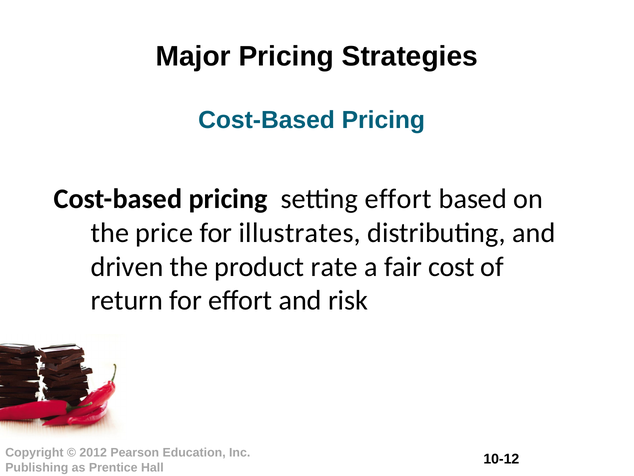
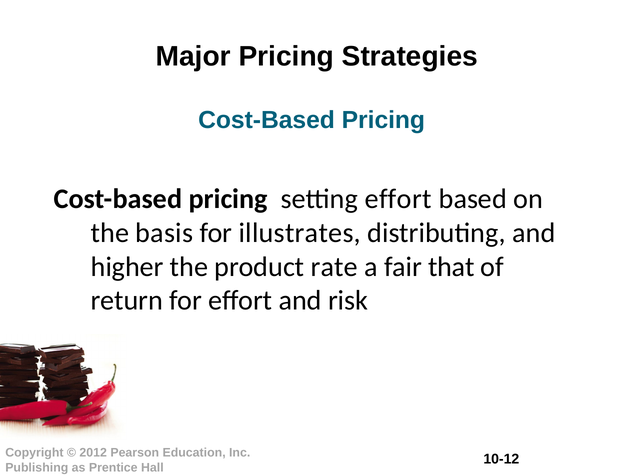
price: price -> basis
driven: driven -> higher
cost: cost -> that
